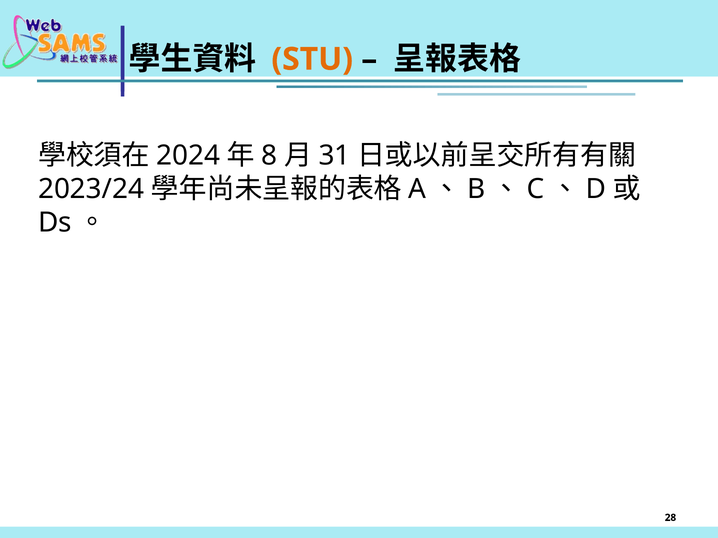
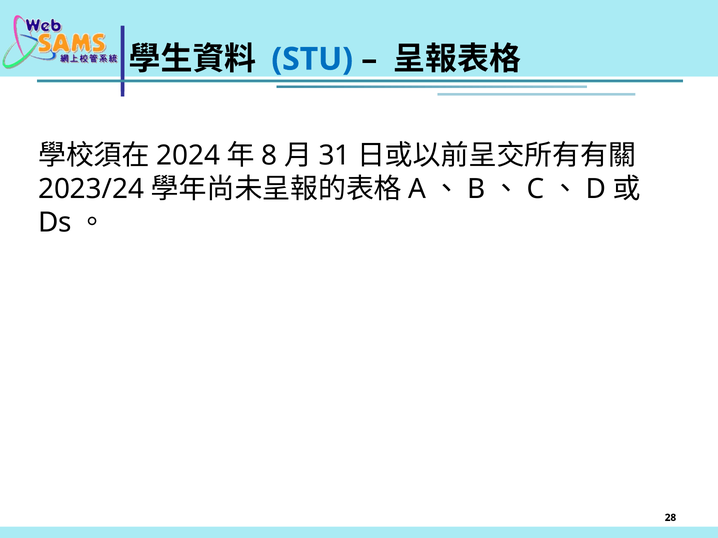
STU colour: orange -> blue
